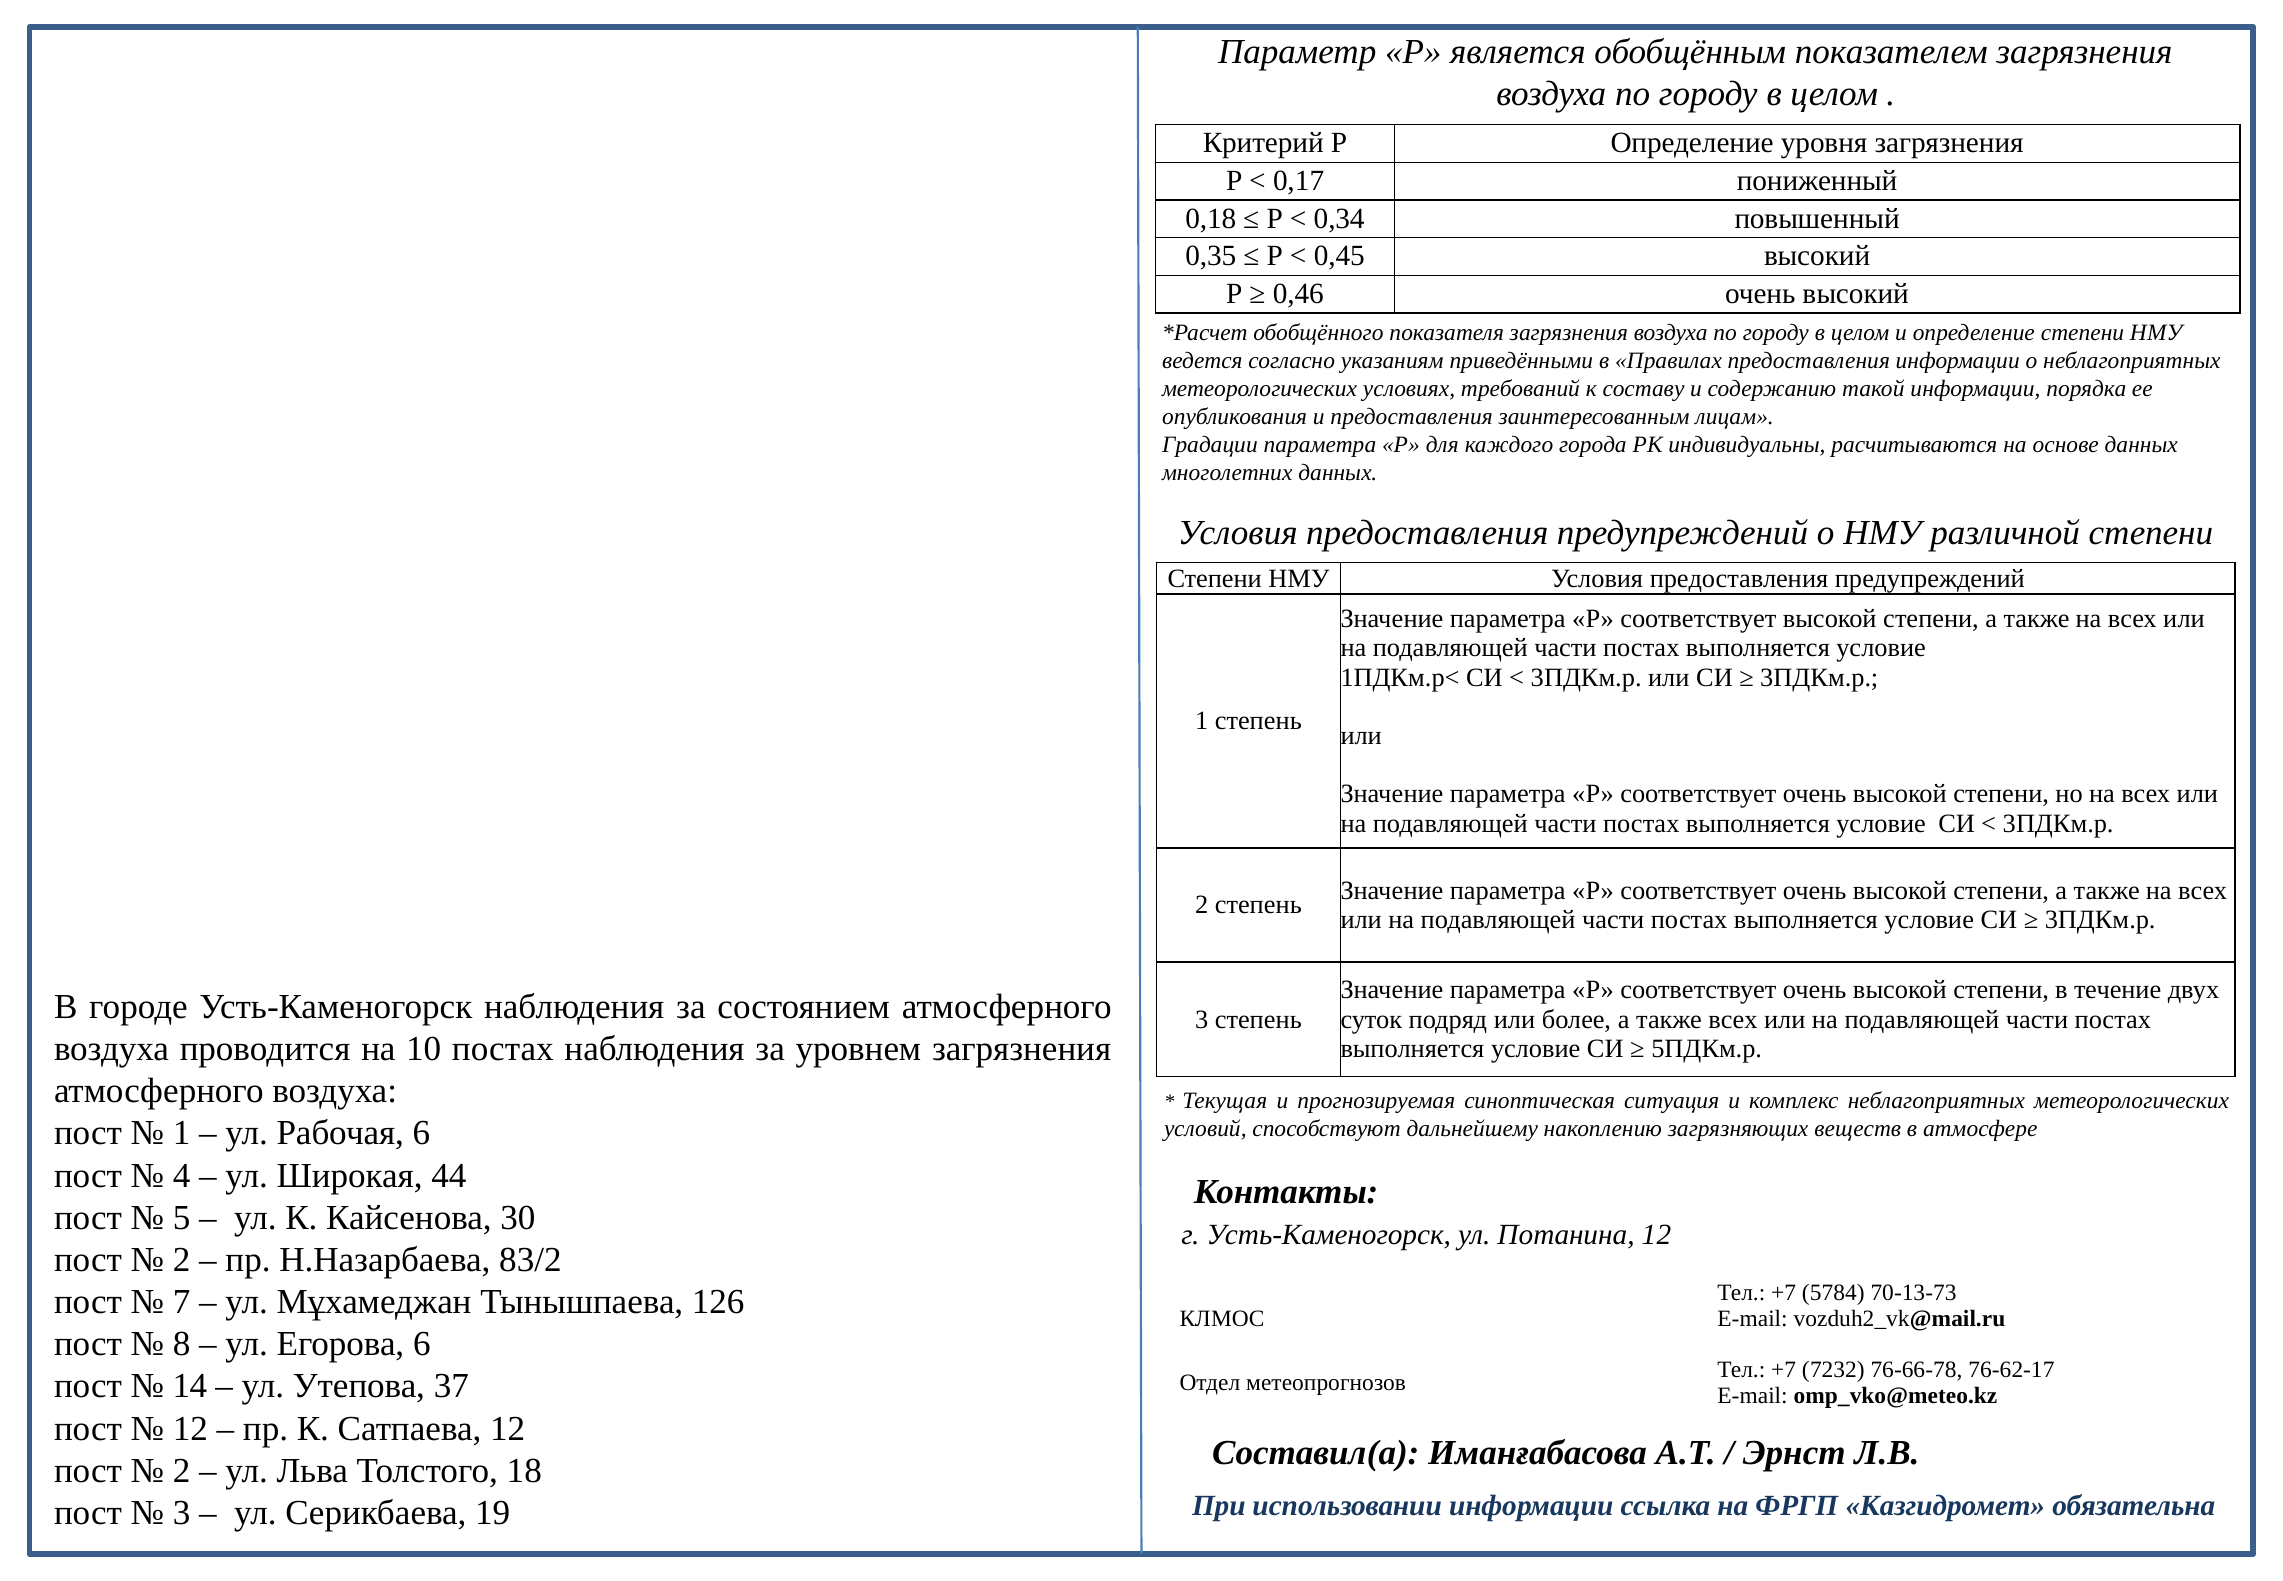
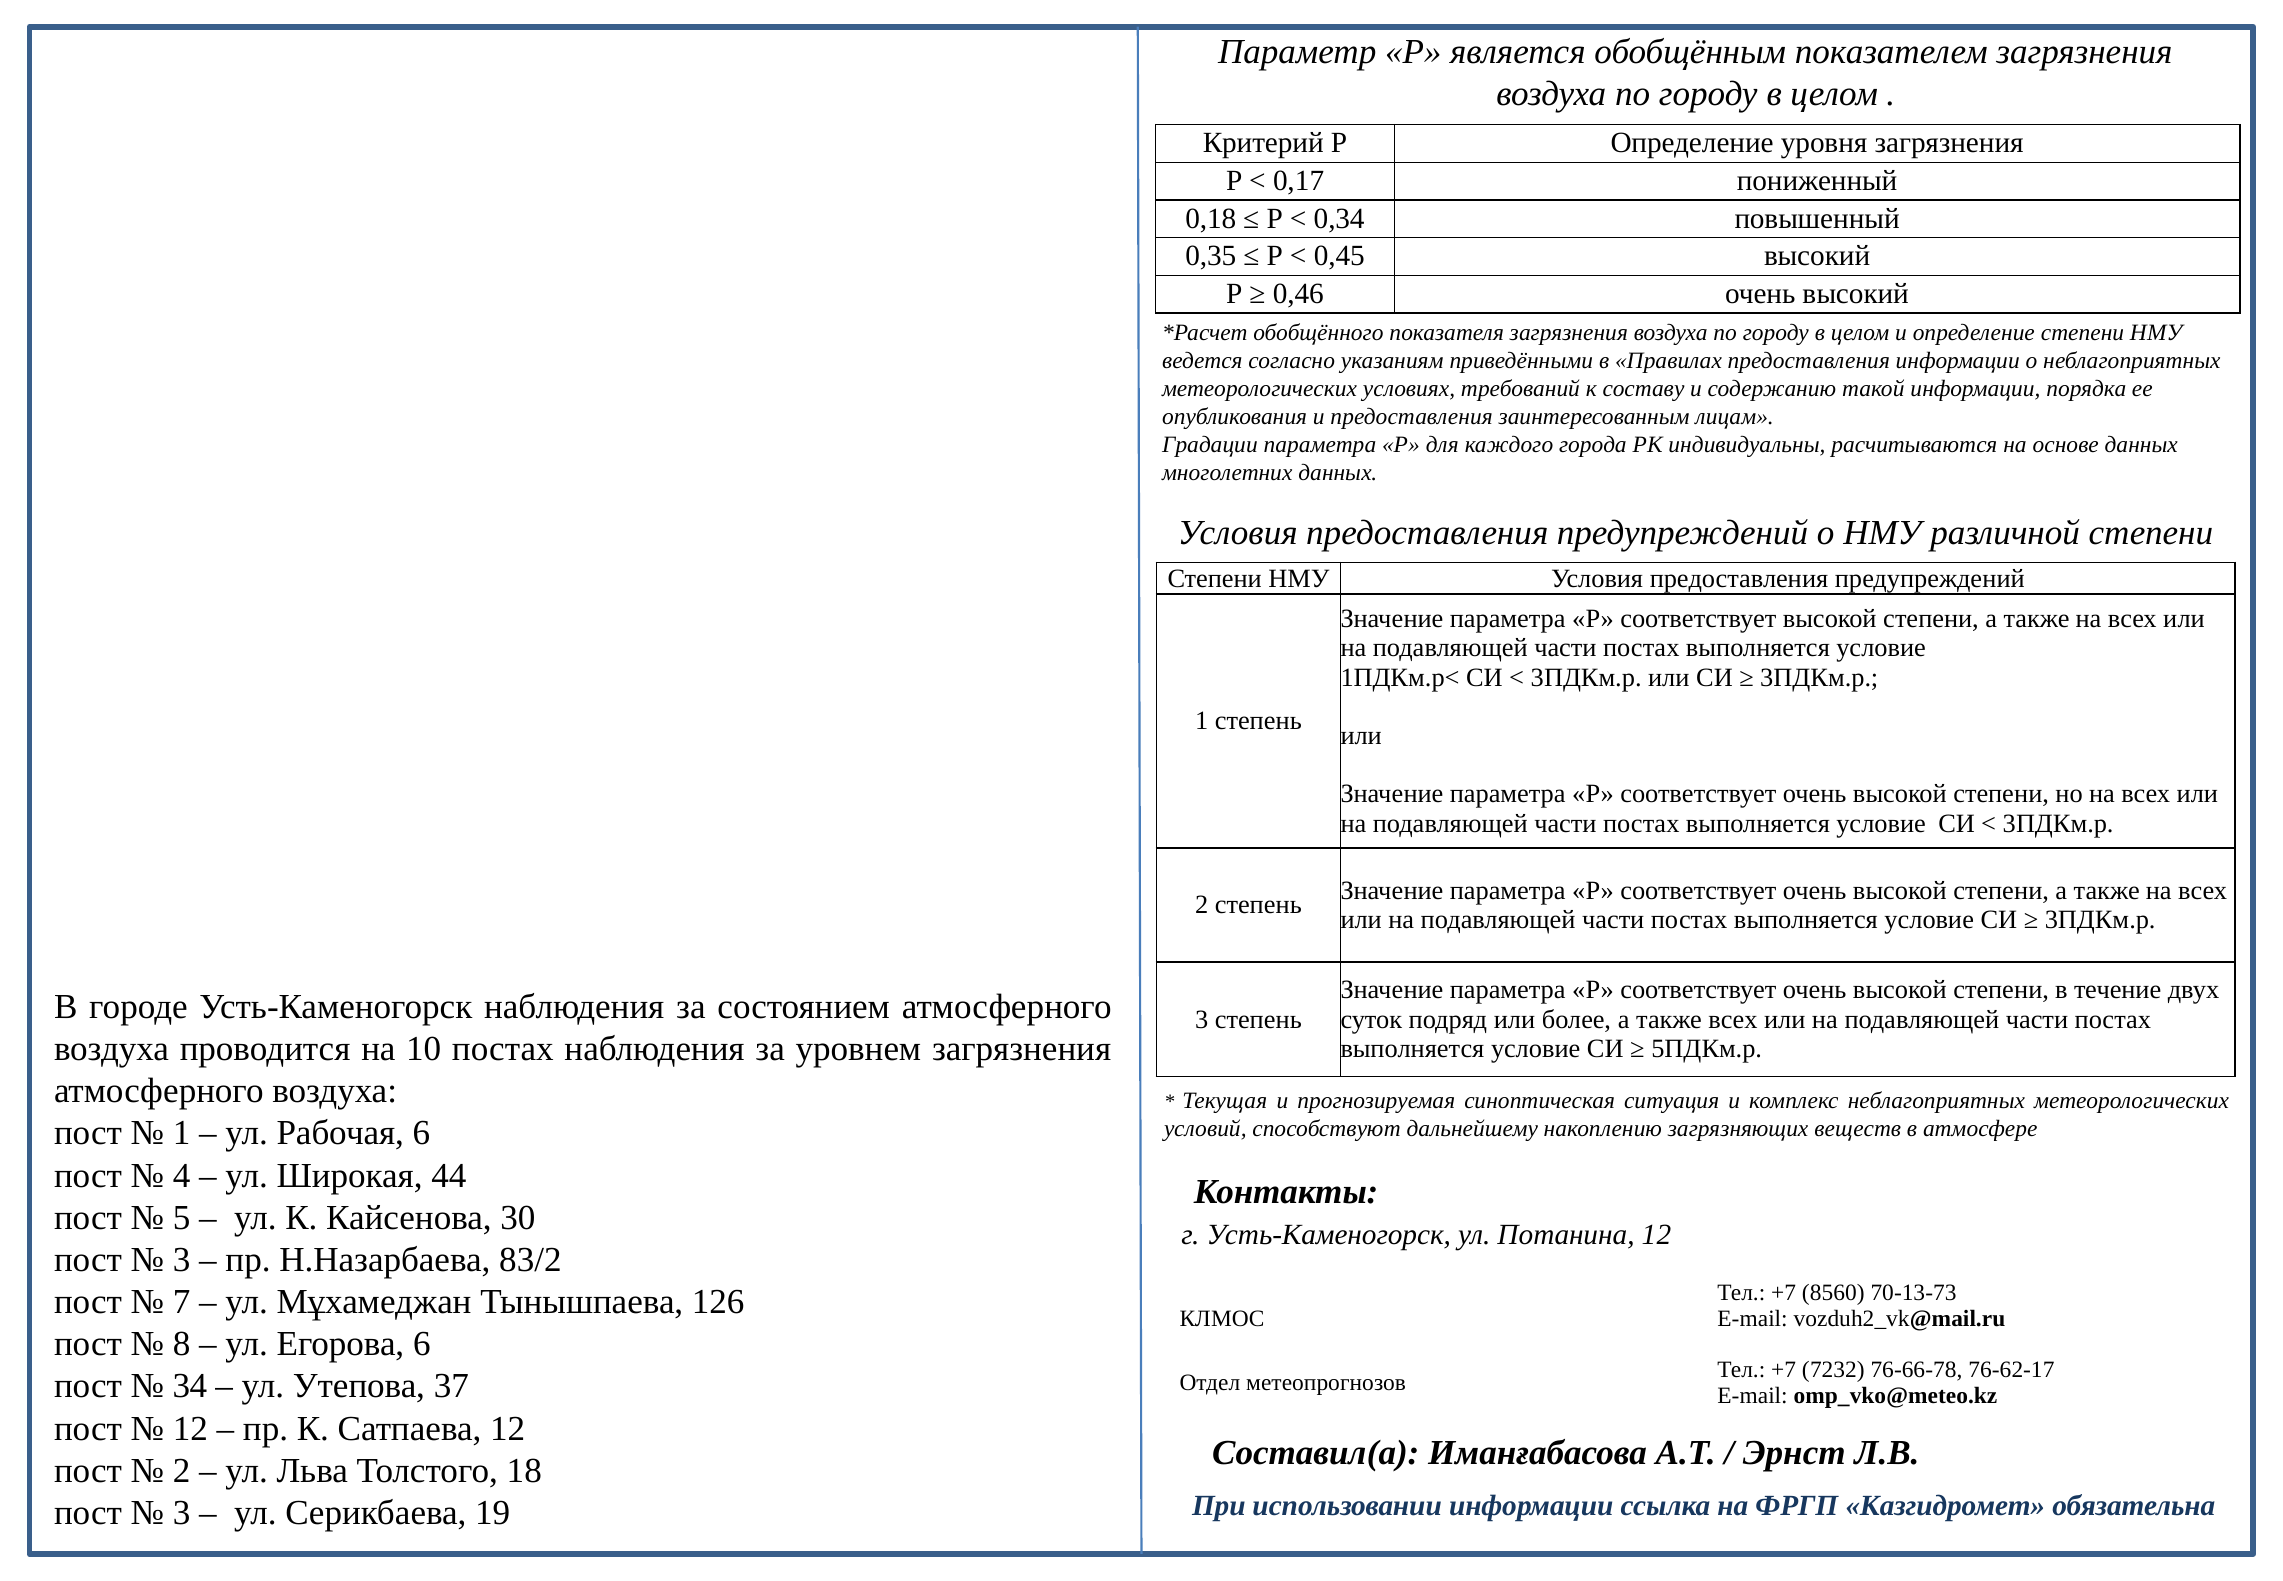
2 at (182, 1259): 2 -> 3
5784: 5784 -> 8560
14: 14 -> 34
